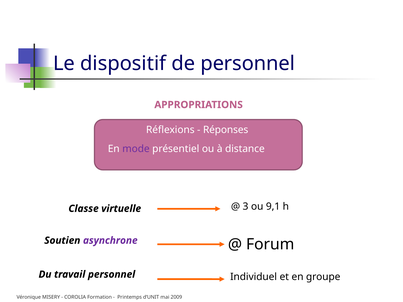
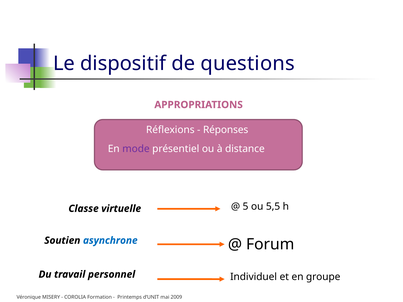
de personnel: personnel -> questions
3: 3 -> 5
9,1: 9,1 -> 5,5
asynchrone colour: purple -> blue
